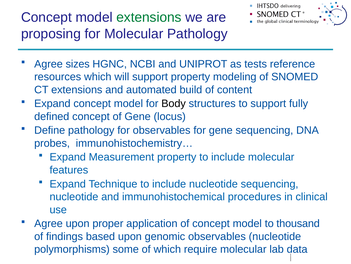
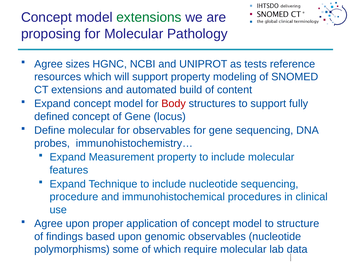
Body colour: black -> red
Define pathology: pathology -> molecular
nucleotide at (74, 196): nucleotide -> procedure
thousand: thousand -> structure
